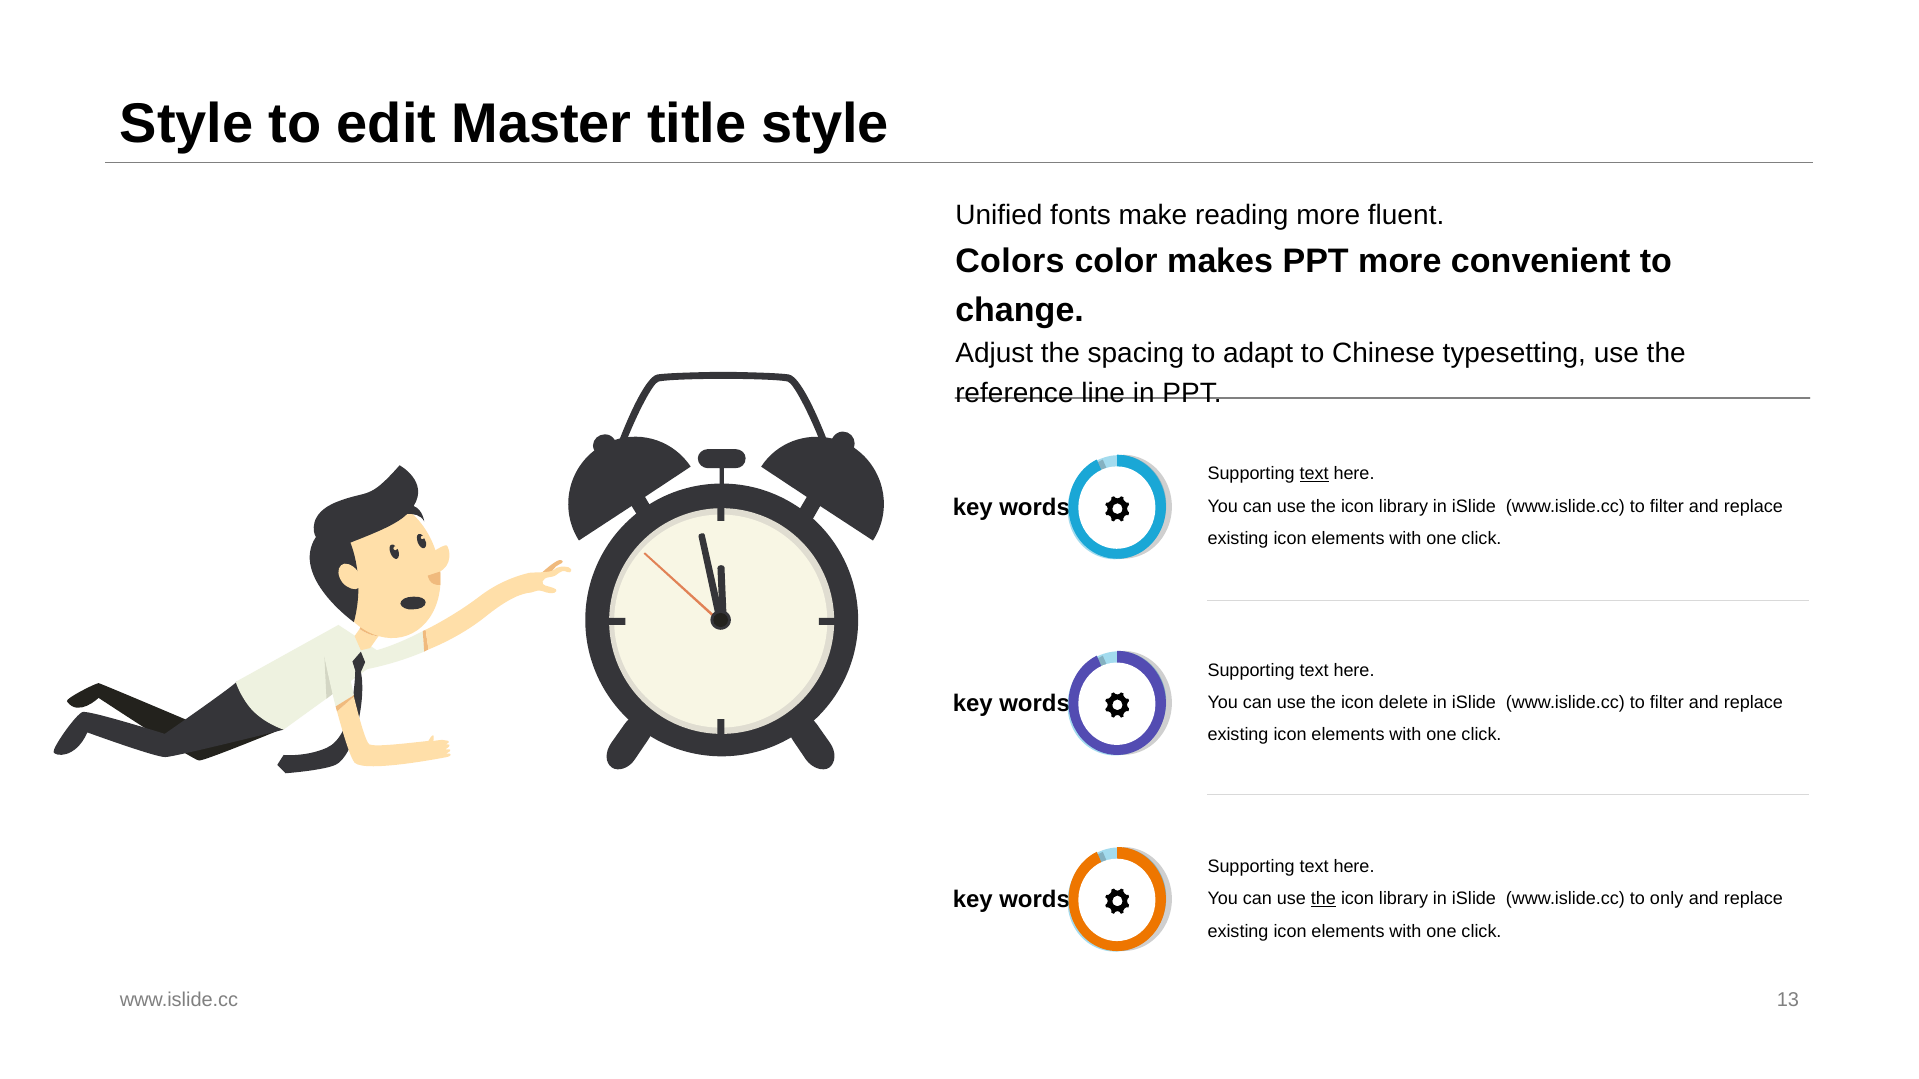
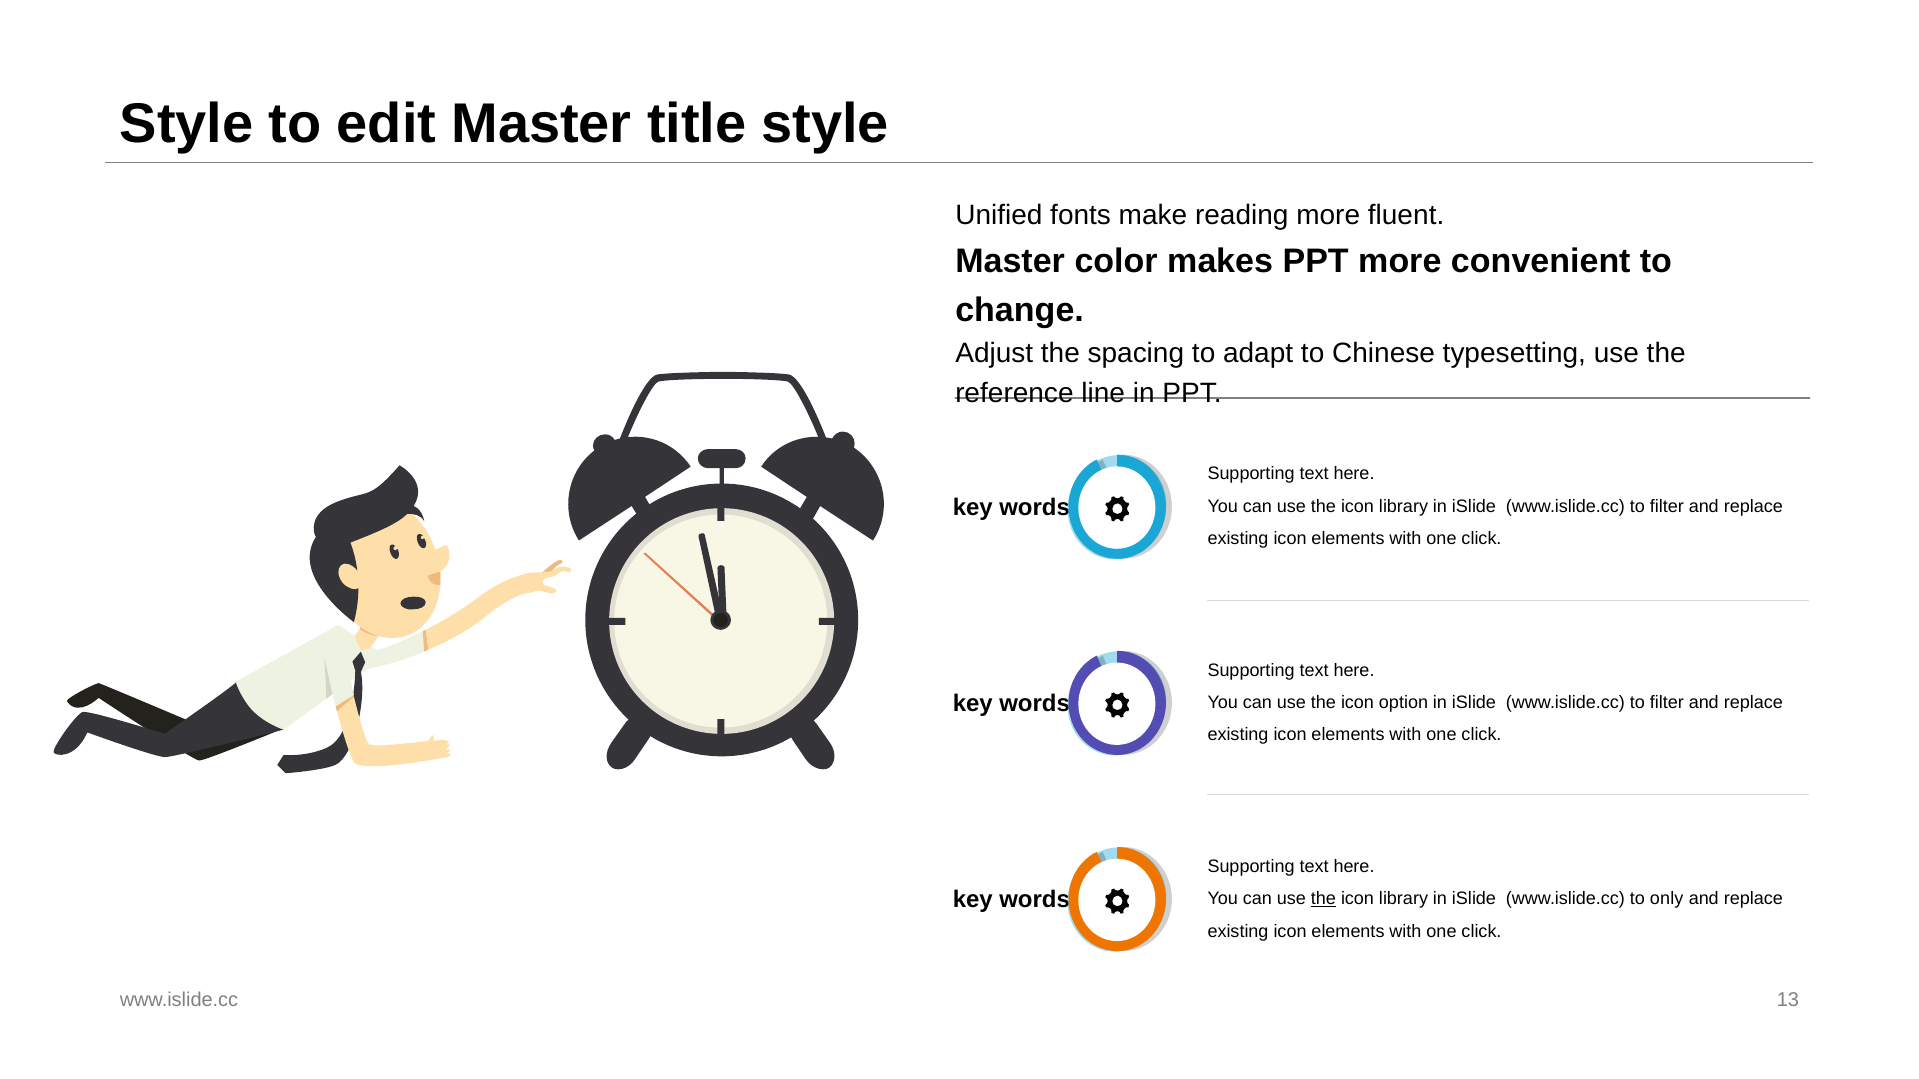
Colors at (1010, 261): Colors -> Master
text at (1314, 474) underline: present -> none
delete: delete -> option
